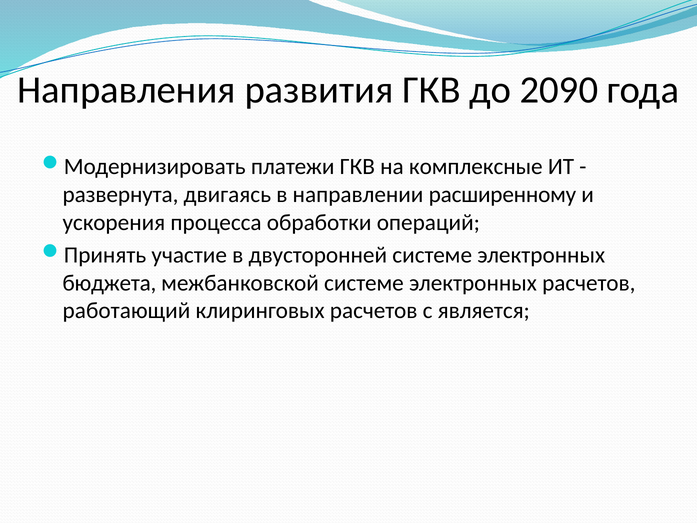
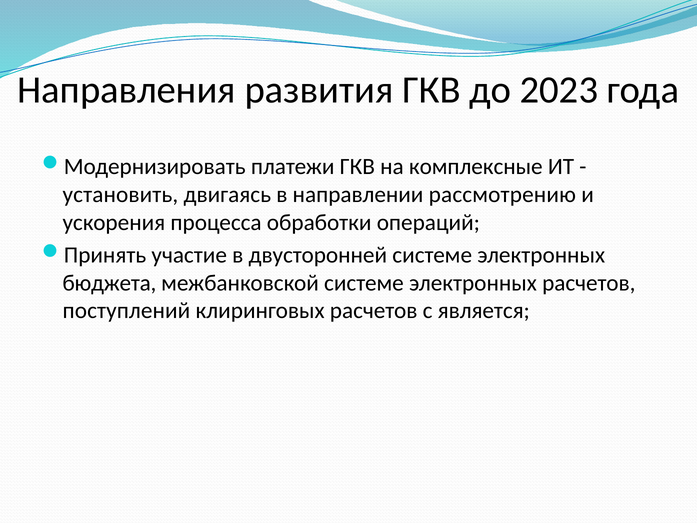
2090: 2090 -> 2023
развернута: развернута -> установить
расширенному: расширенному -> рассмотрению
работающий: работающий -> поступлений
